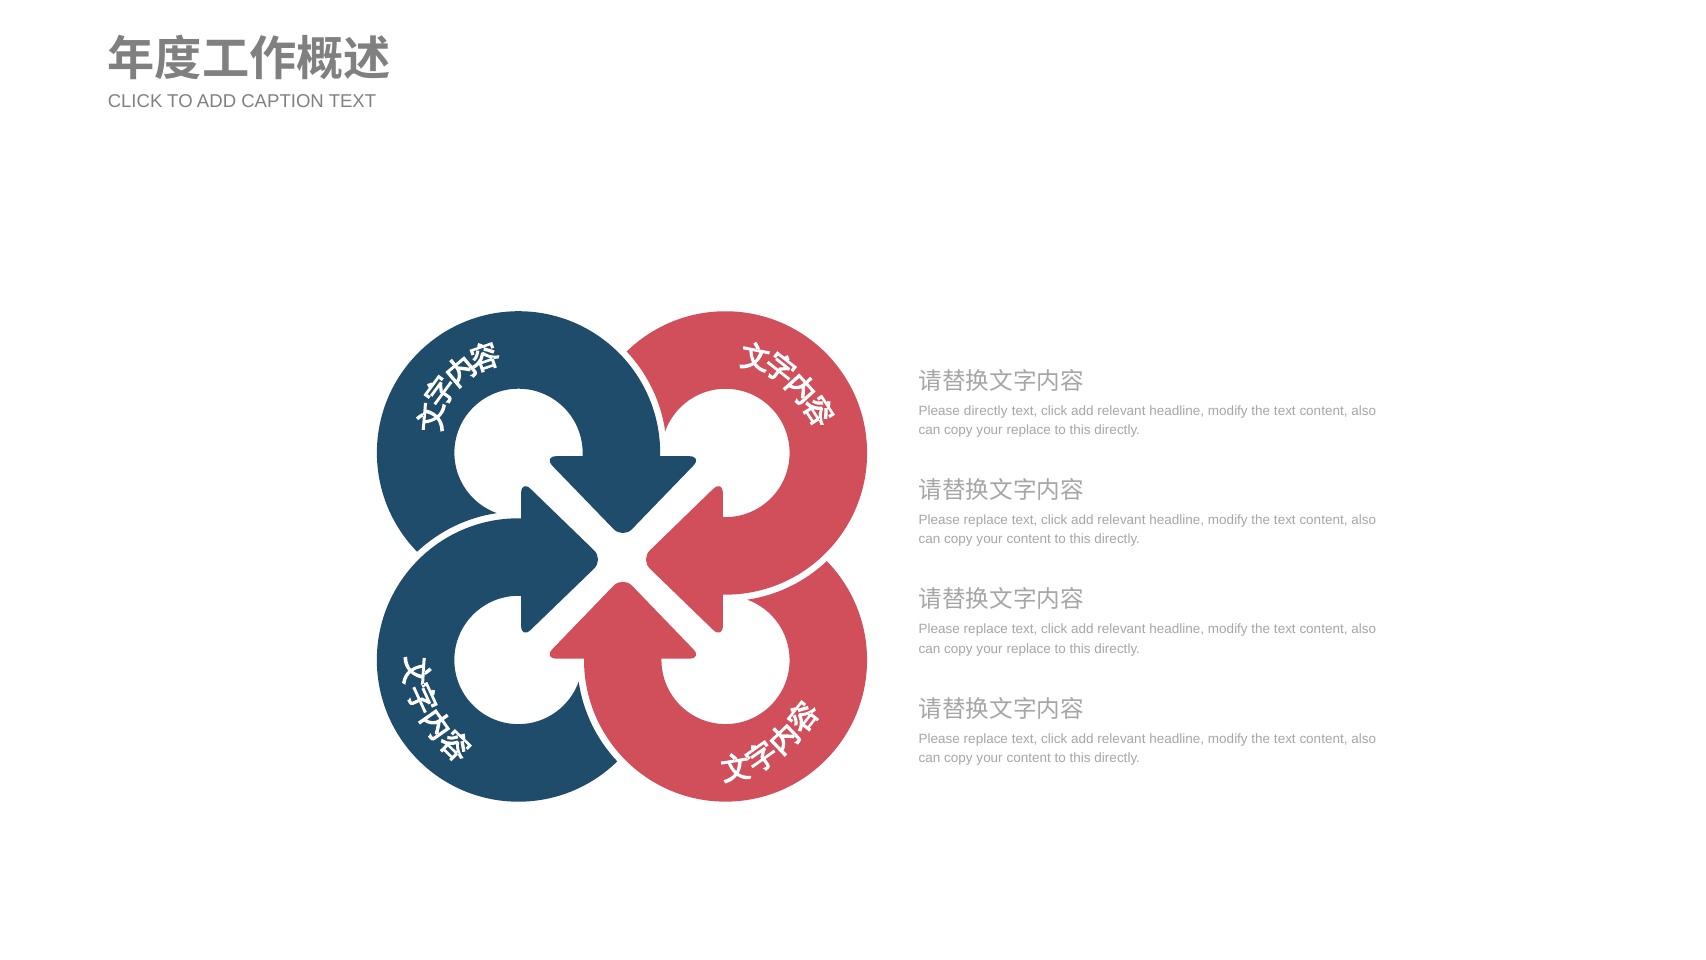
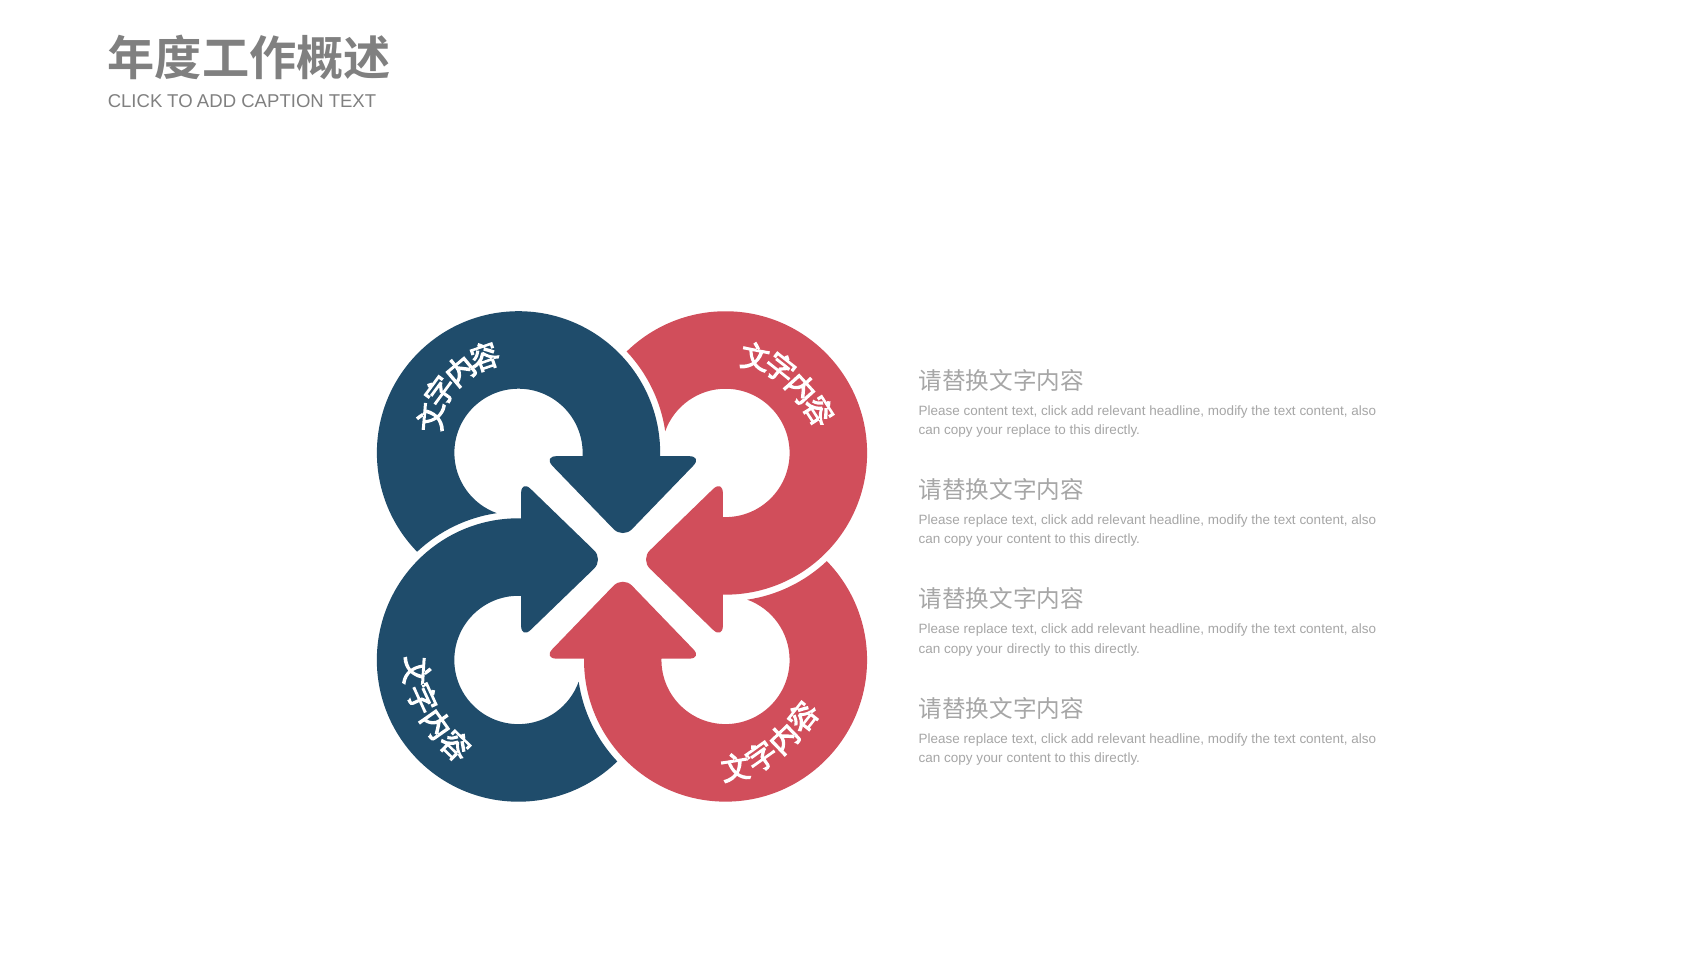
Please directly: directly -> content
replace at (1029, 648): replace -> directly
